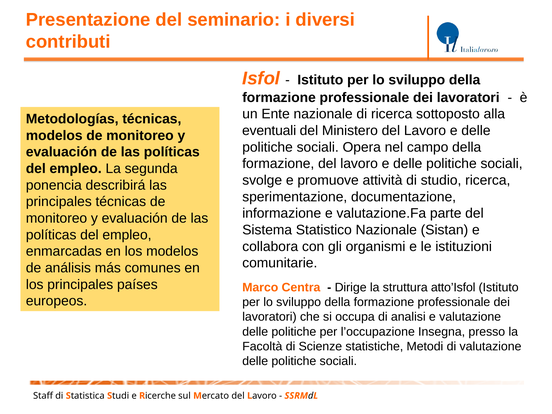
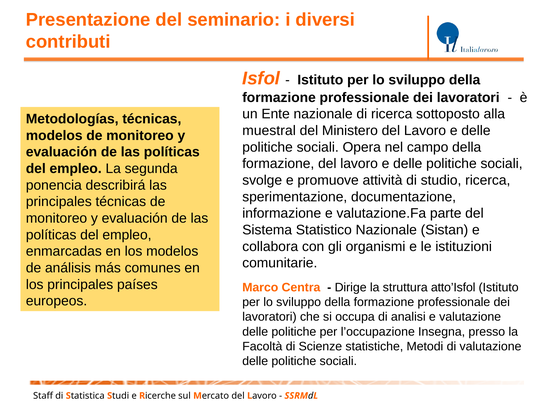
eventuali: eventuali -> muestral
